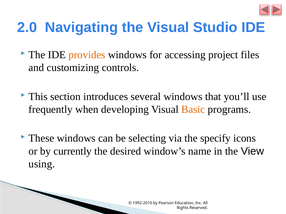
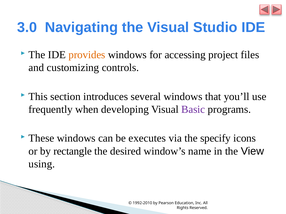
2.0: 2.0 -> 3.0
Basic colour: orange -> purple
selecting: selecting -> executes
currently: currently -> rectangle
